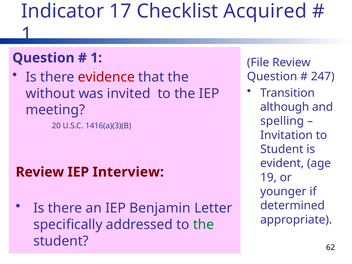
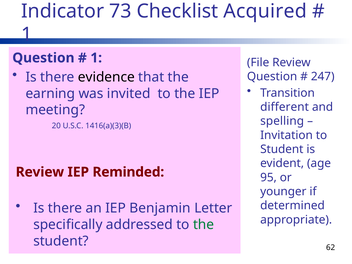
17: 17 -> 73
evidence colour: red -> black
without: without -> earning
although: although -> different
Interview: Interview -> Reminded
19: 19 -> 95
